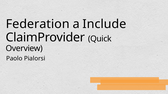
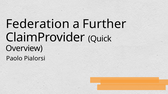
Include: Include -> Further
